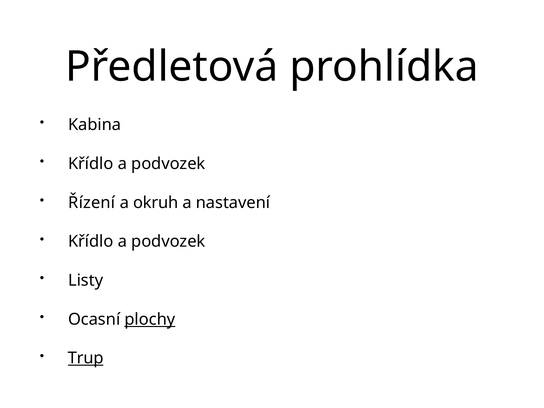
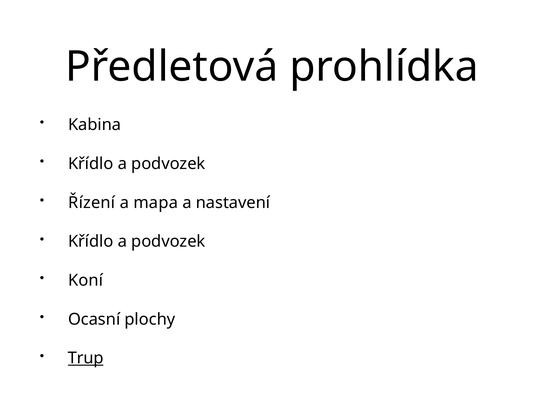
okruh: okruh -> mapa
Listy: Listy -> Koní
plochy underline: present -> none
